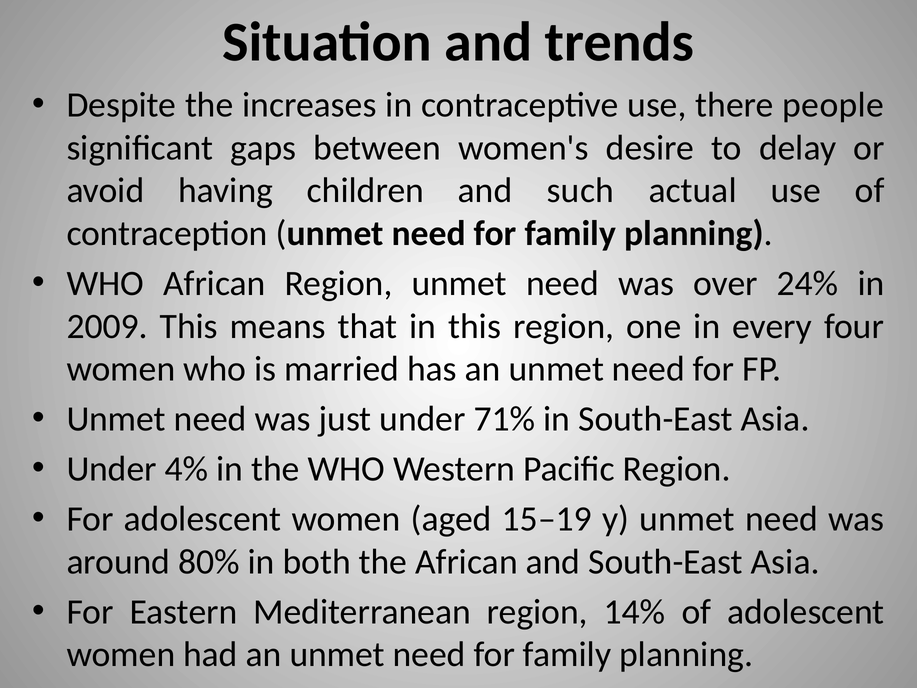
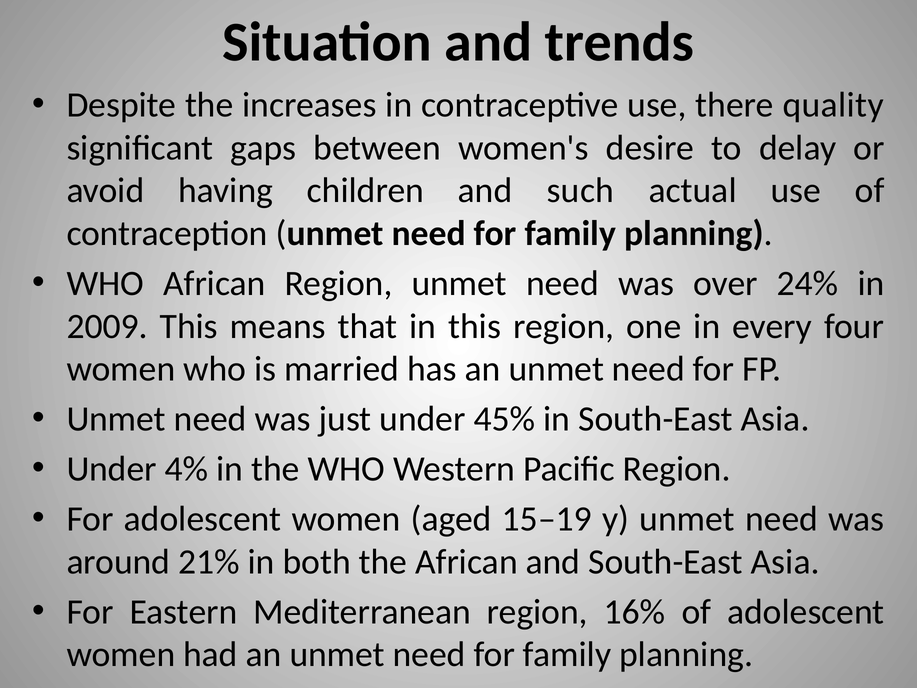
people: people -> quality
71%: 71% -> 45%
80%: 80% -> 21%
14%: 14% -> 16%
